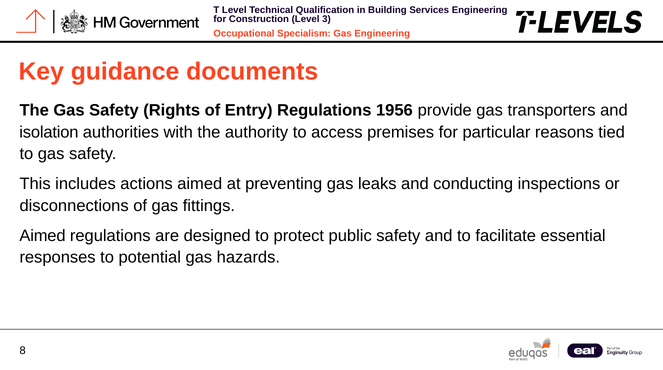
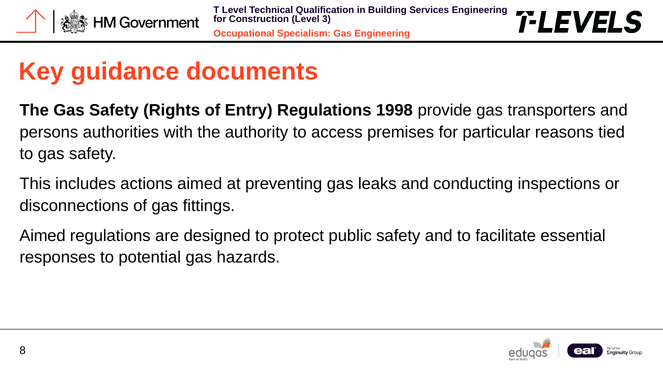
1956: 1956 -> 1998
isolation: isolation -> persons
